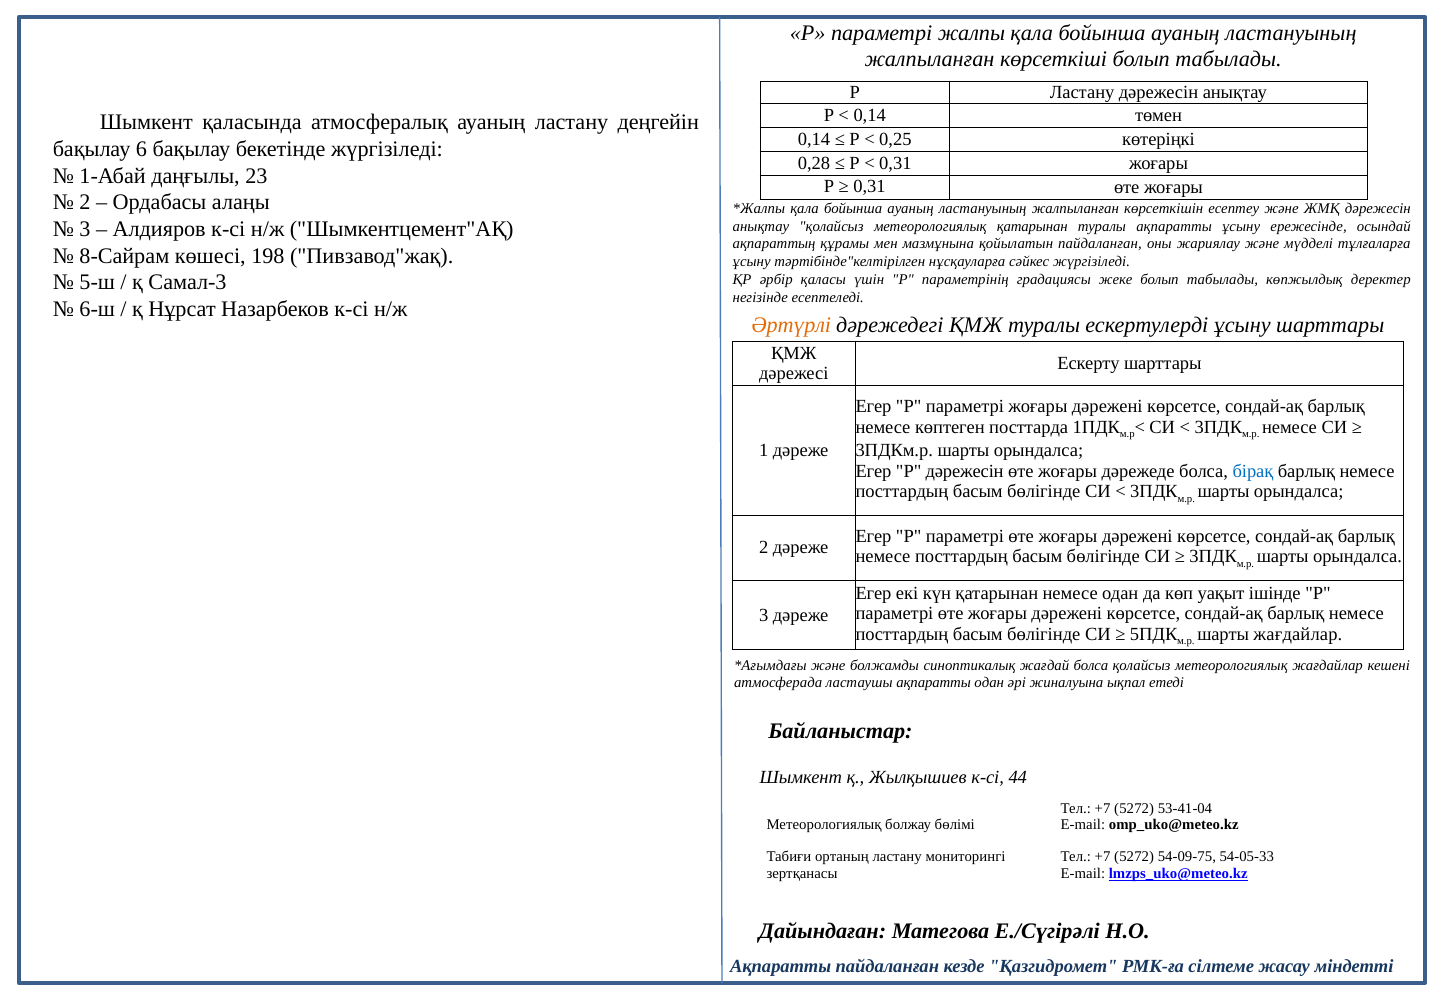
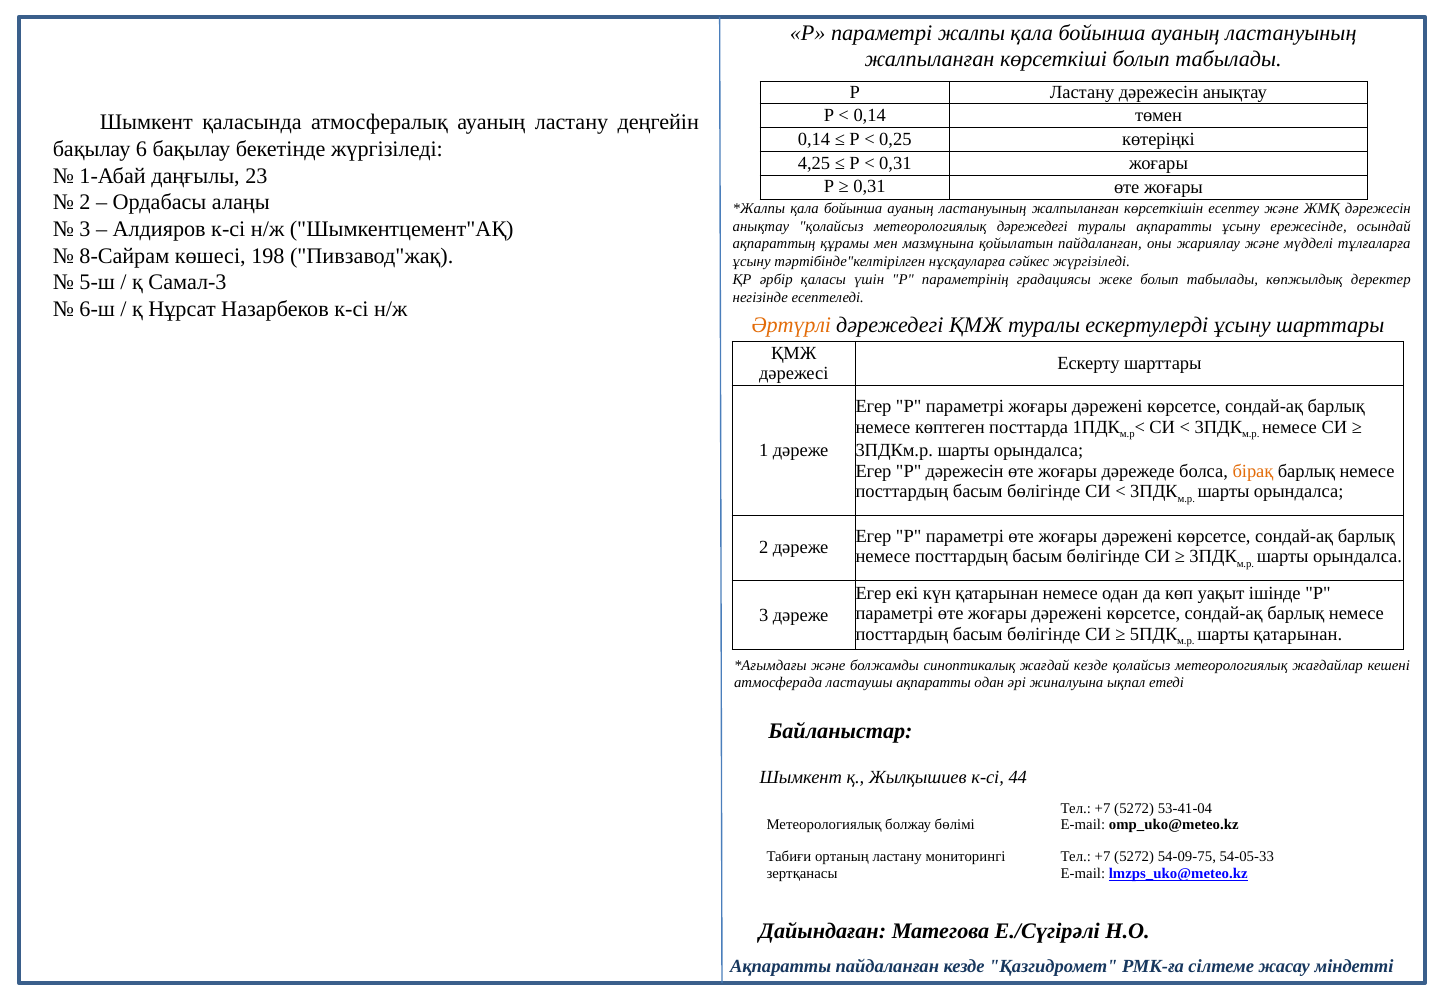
0,28: 0,28 -> 4,25
метеорологиялық қатарынан: қатарынан -> дәрежедегі
бірақ colour: blue -> orange
шарты жағдайлар: жағдайлар -> қатарынан
жағдай болса: болса -> кезде
